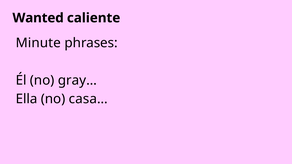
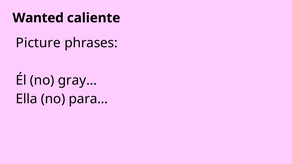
Minute: Minute -> Picture
casa…: casa… -> para…
